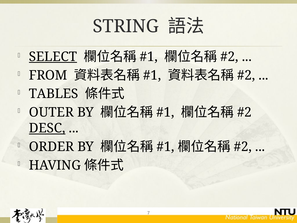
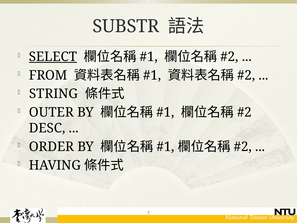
STRING: STRING -> SUBSTR
TABLES: TABLES -> STRING
DESC underline: present -> none
